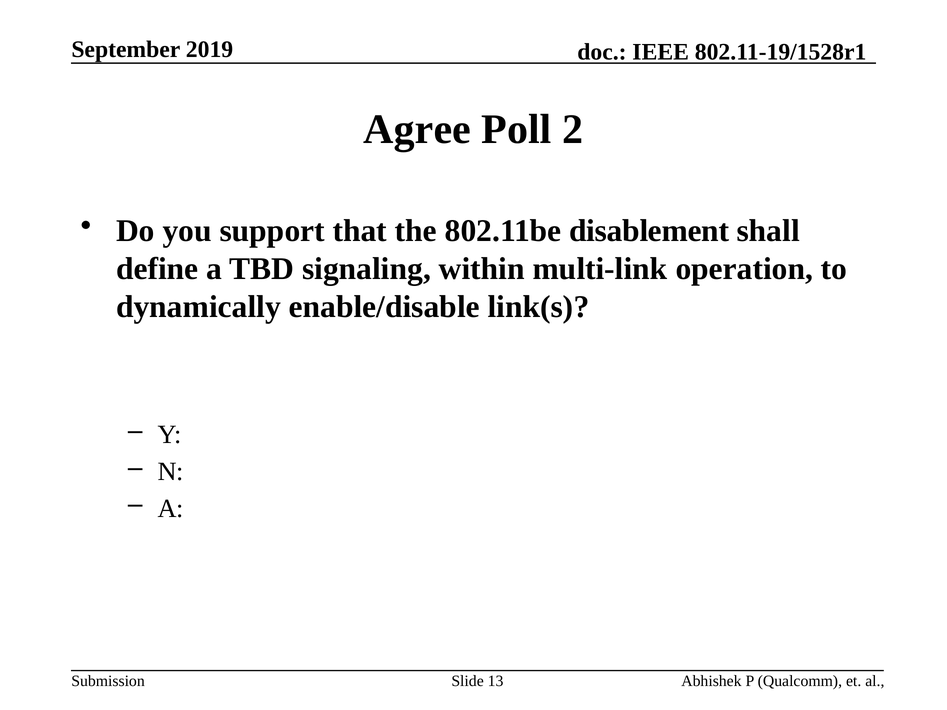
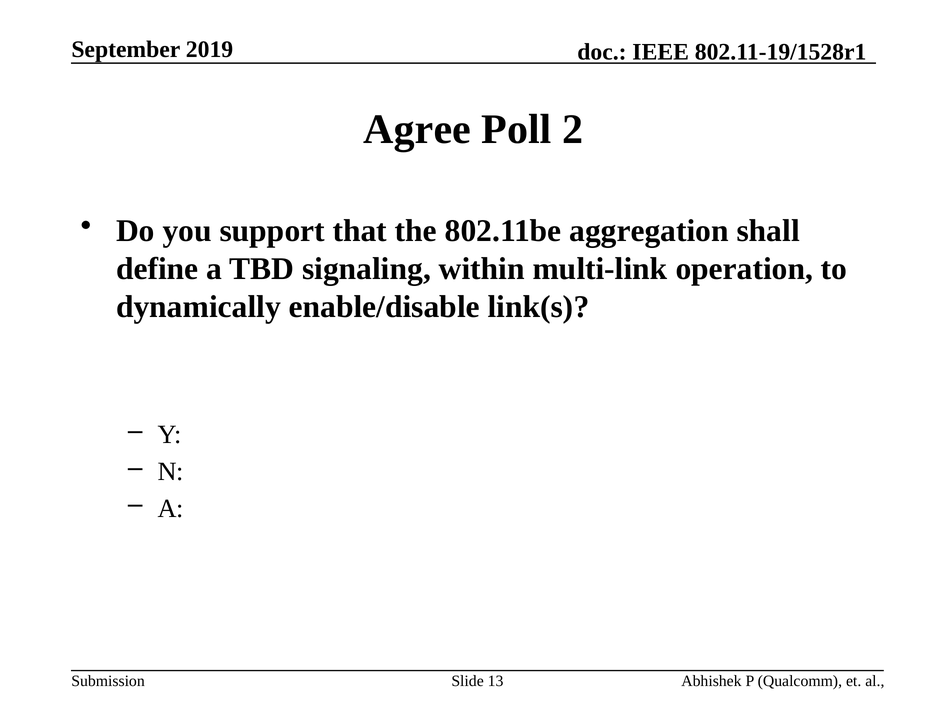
disablement: disablement -> aggregation
